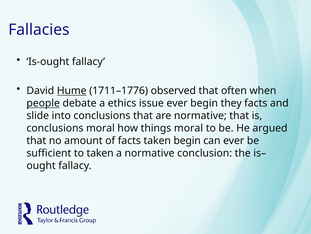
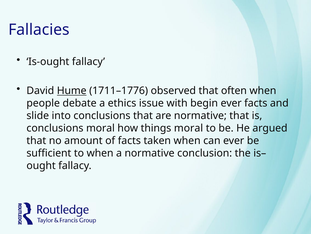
people underline: present -> none
issue ever: ever -> with
begin they: they -> ever
taken begin: begin -> when
to taken: taken -> when
